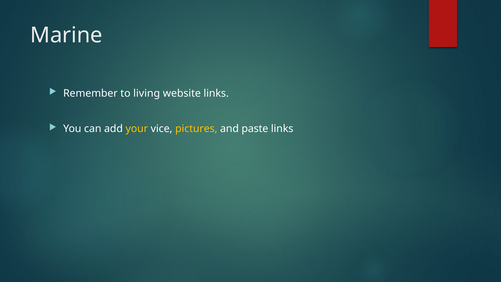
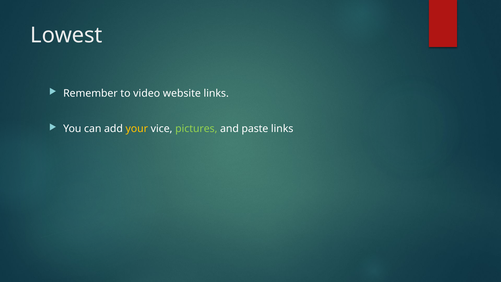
Marine: Marine -> Lowest
living: living -> video
pictures colour: yellow -> light green
